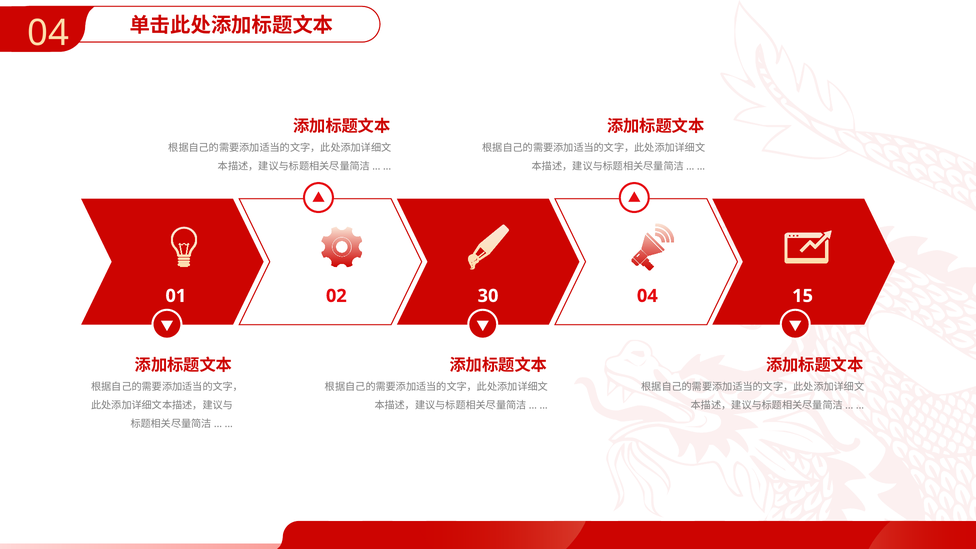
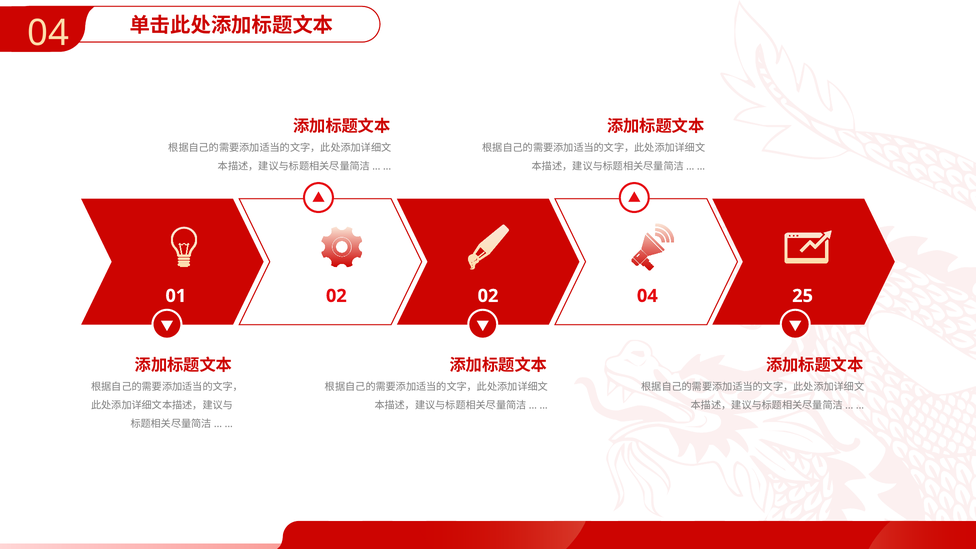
02 30: 30 -> 02
15: 15 -> 25
